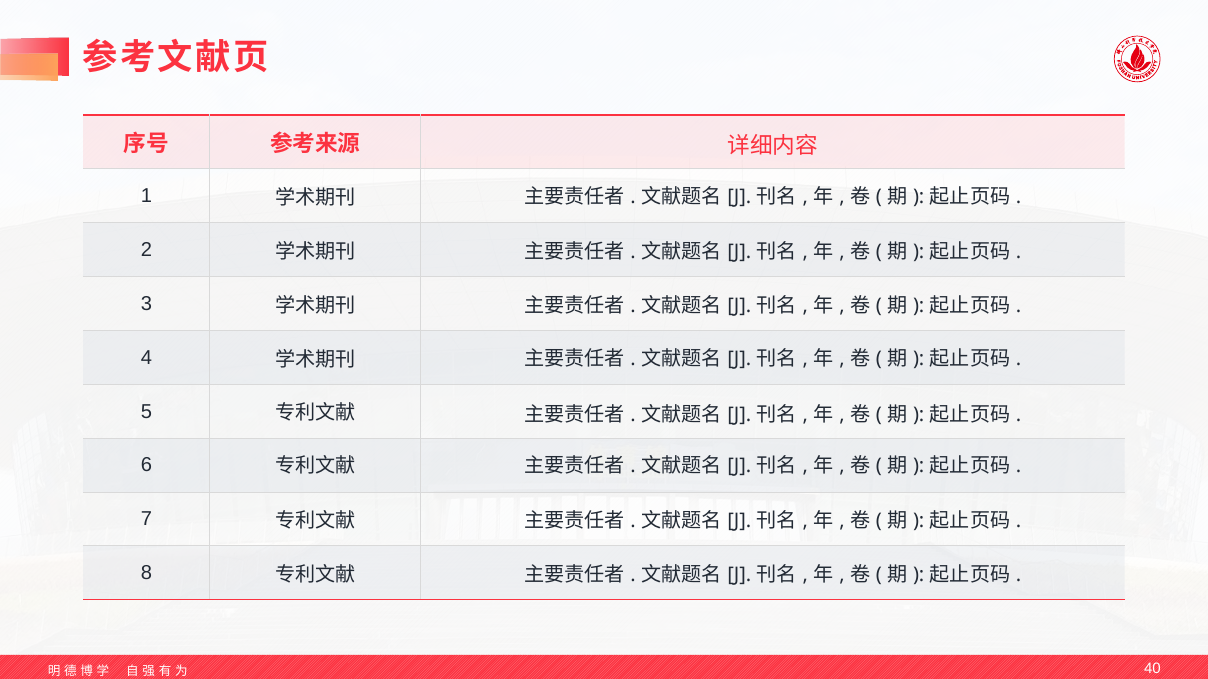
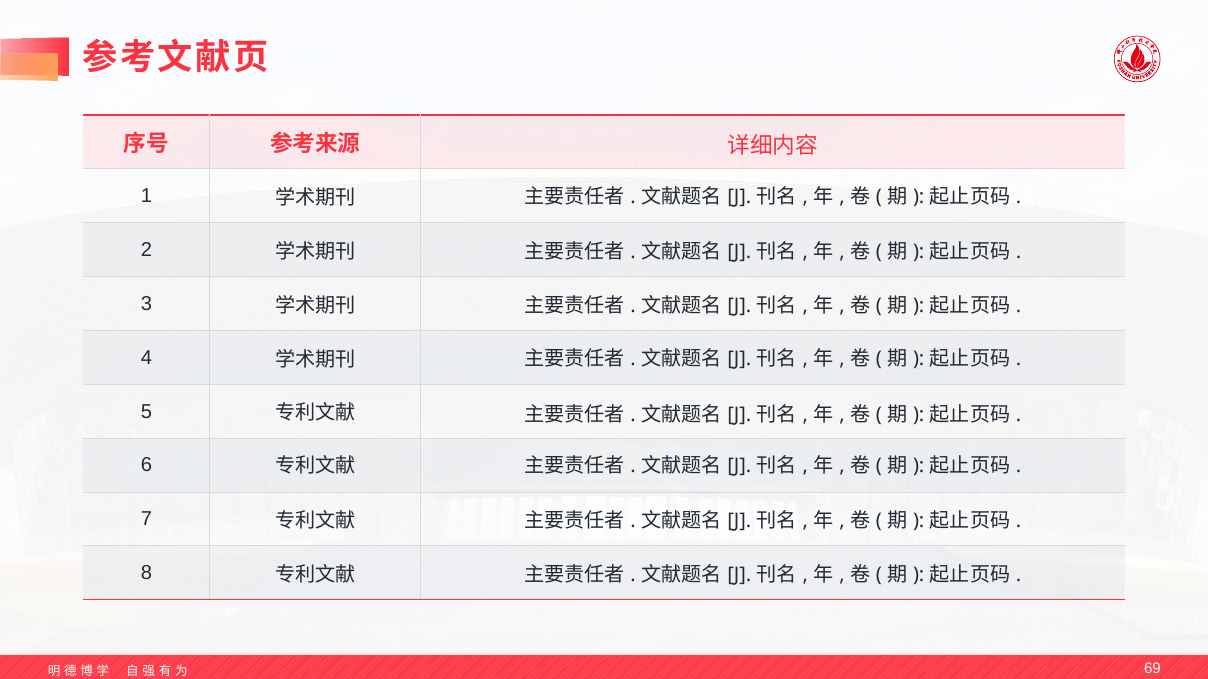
40: 40 -> 69
